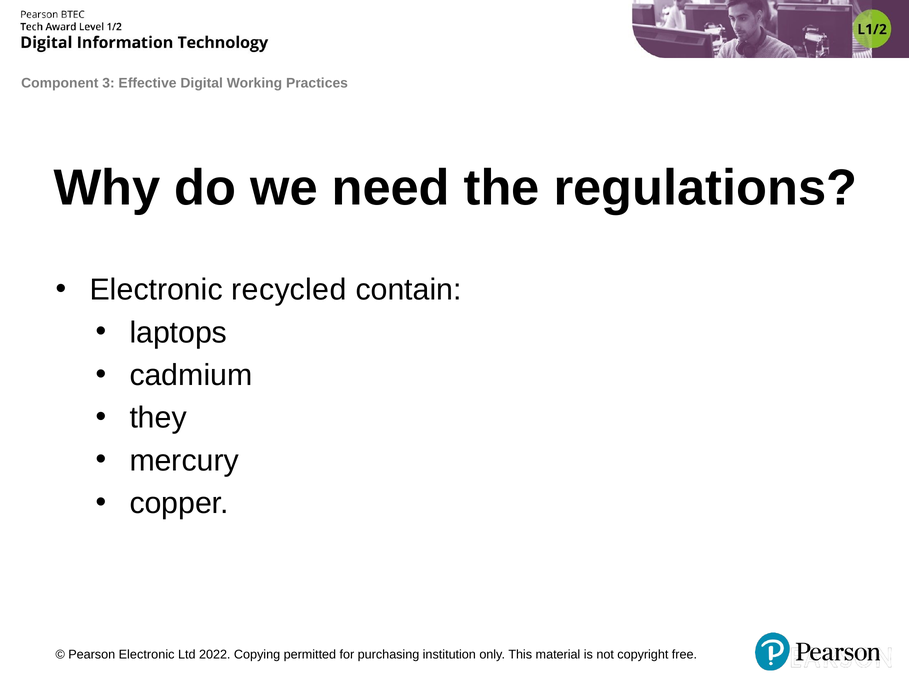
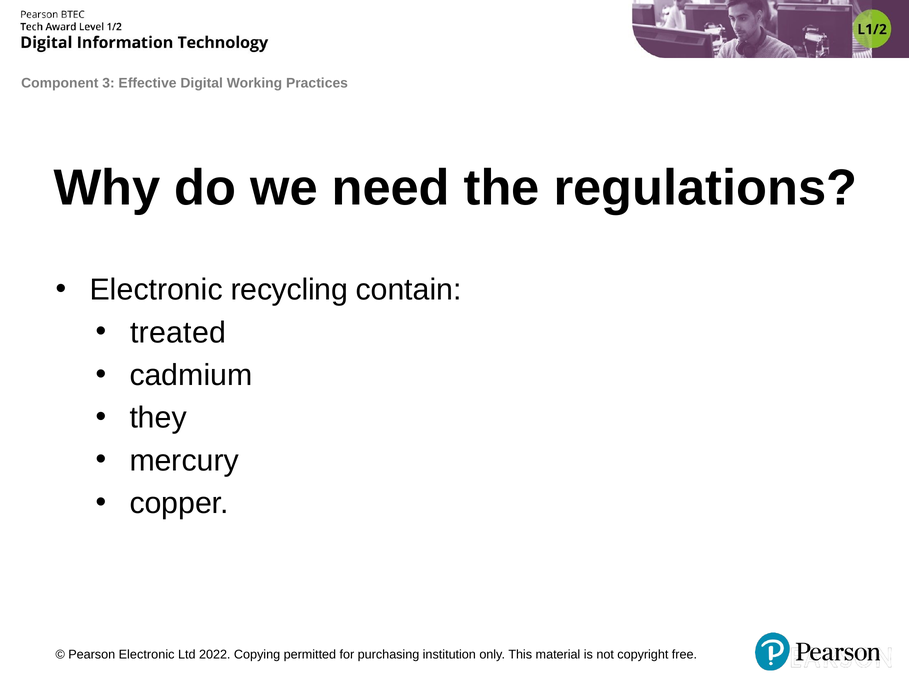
recycled: recycled -> recycling
laptops: laptops -> treated
